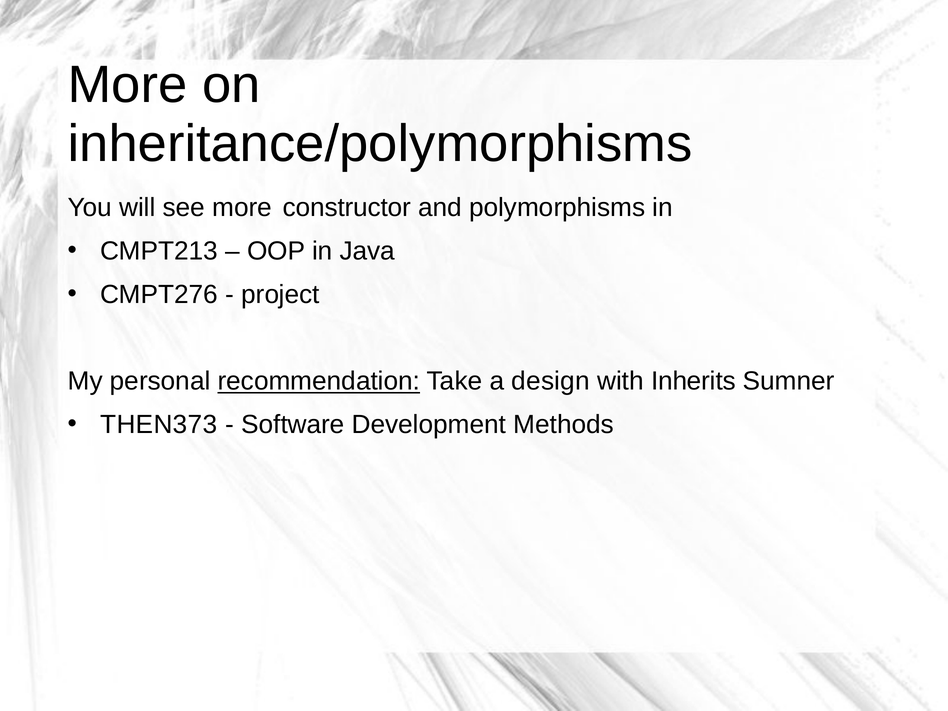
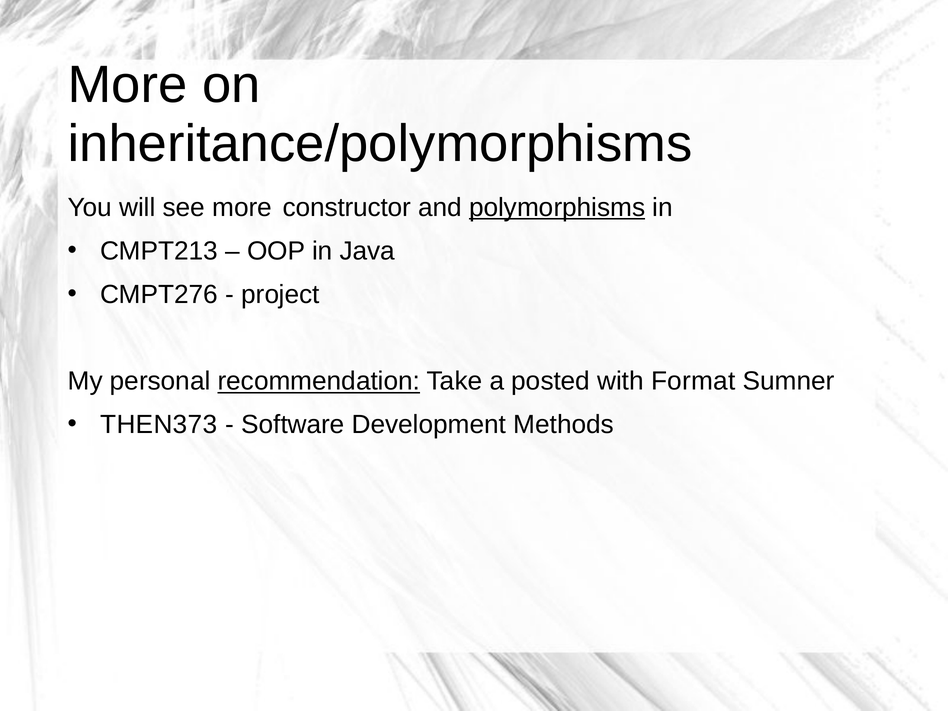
polymorphisms underline: none -> present
design: design -> posted
Inherits: Inherits -> Format
